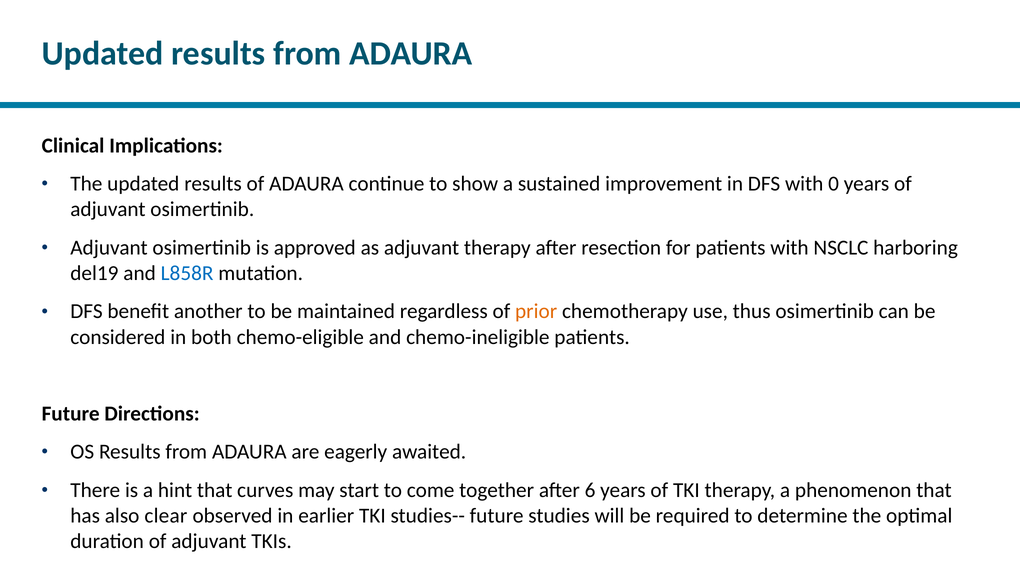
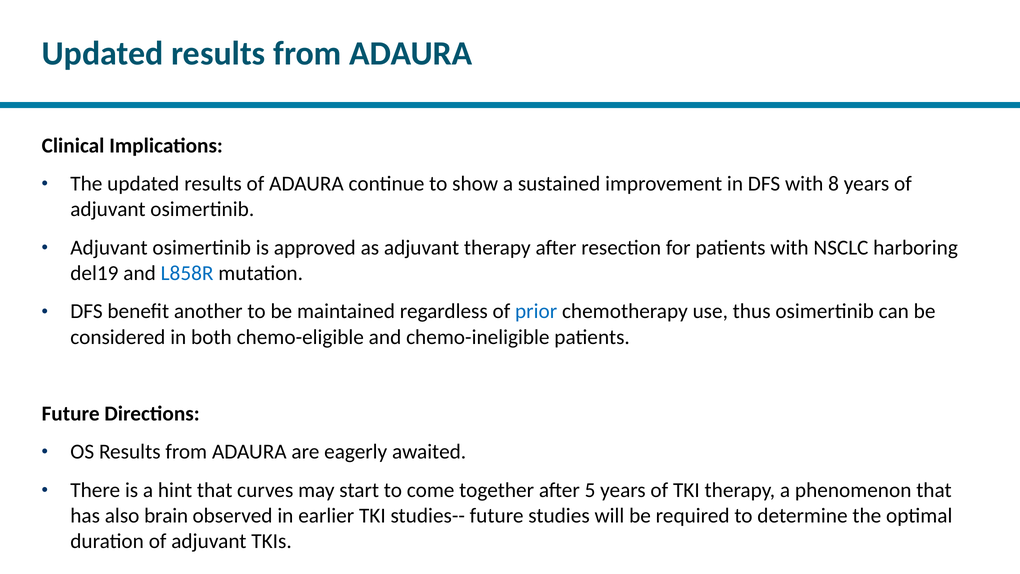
0: 0 -> 8
prior colour: orange -> blue
6: 6 -> 5
clear: clear -> brain
